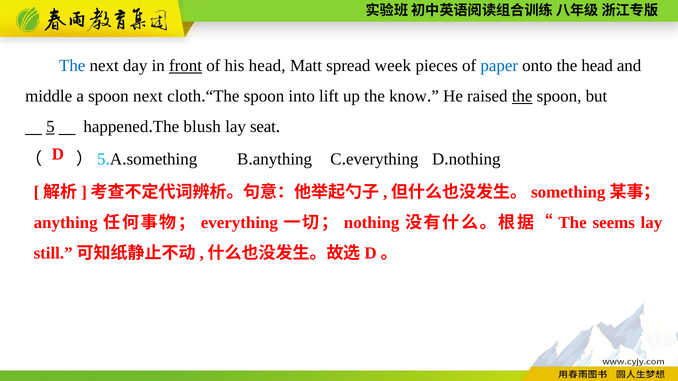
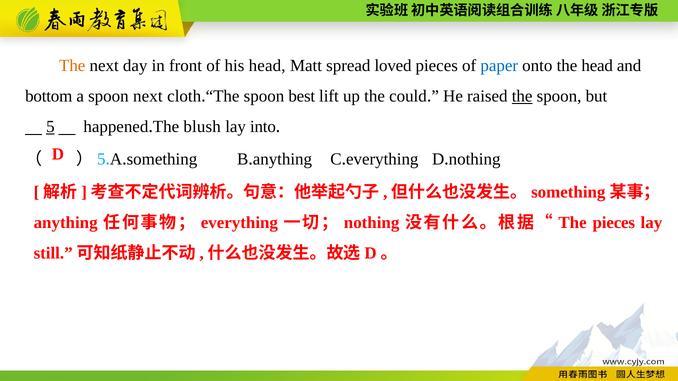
The at (72, 66) colour: blue -> orange
front underline: present -> none
week: week -> loved
middle: middle -> bottom
into: into -> best
know: know -> could
seat: seat -> into
The seems: seems -> pieces
